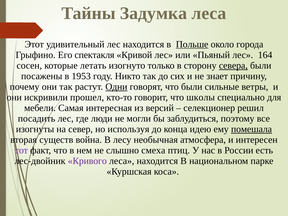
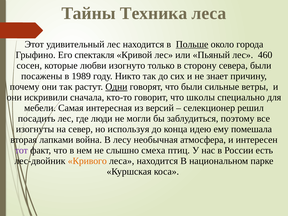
Задумка: Задумка -> Техника
164: 164 -> 460
летать: летать -> любви
севера underline: present -> none
1953: 1953 -> 1989
прошел: прошел -> сначала
помешала underline: present -> none
существ: существ -> лапками
Кривого colour: purple -> orange
